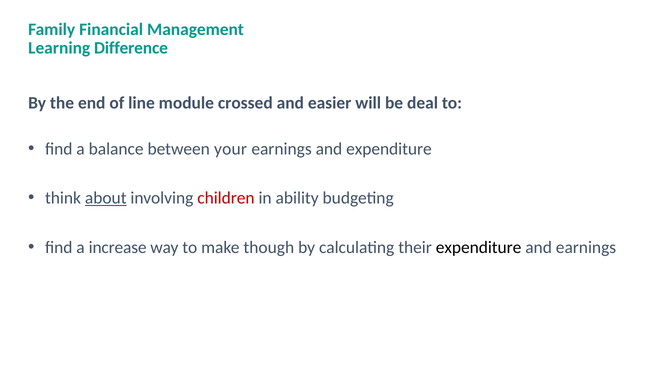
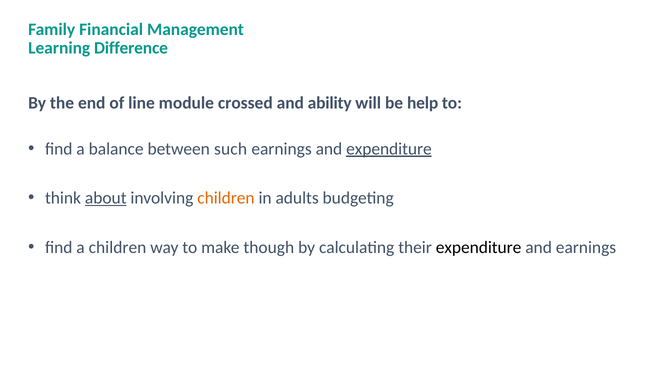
easier: easier -> ability
deal: deal -> help
your: your -> such
expenditure at (389, 149) underline: none -> present
children at (226, 198) colour: red -> orange
ability: ability -> adults
a increase: increase -> children
